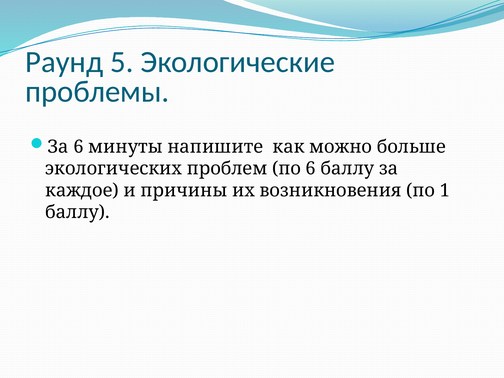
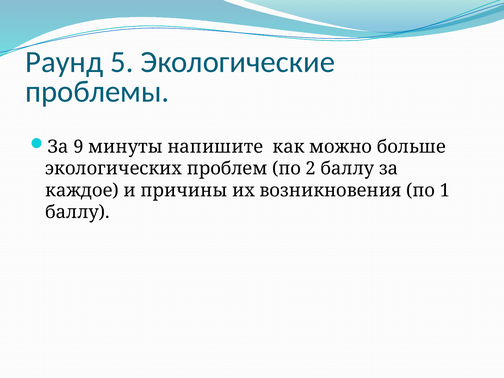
За 6: 6 -> 9
по 6: 6 -> 2
